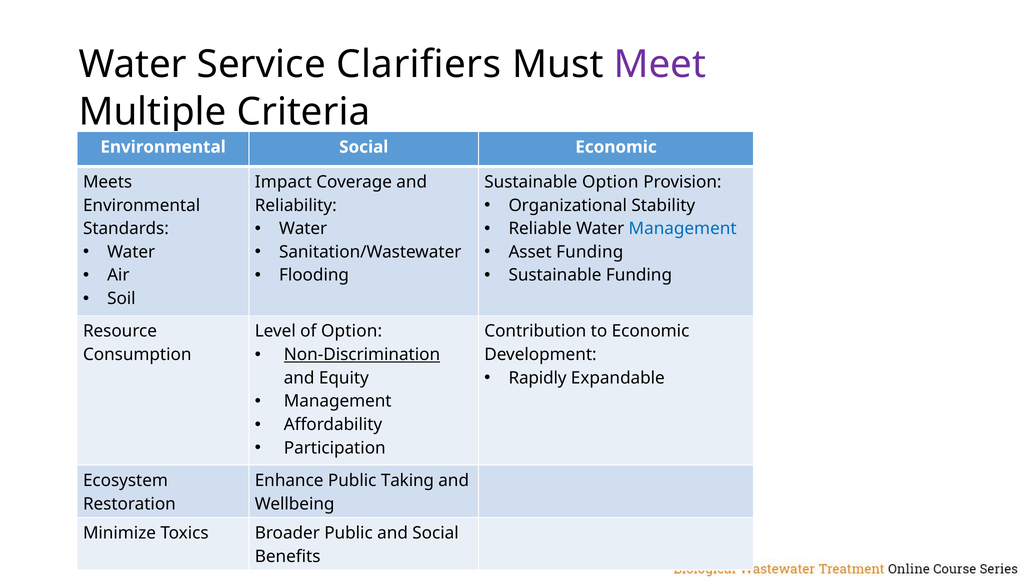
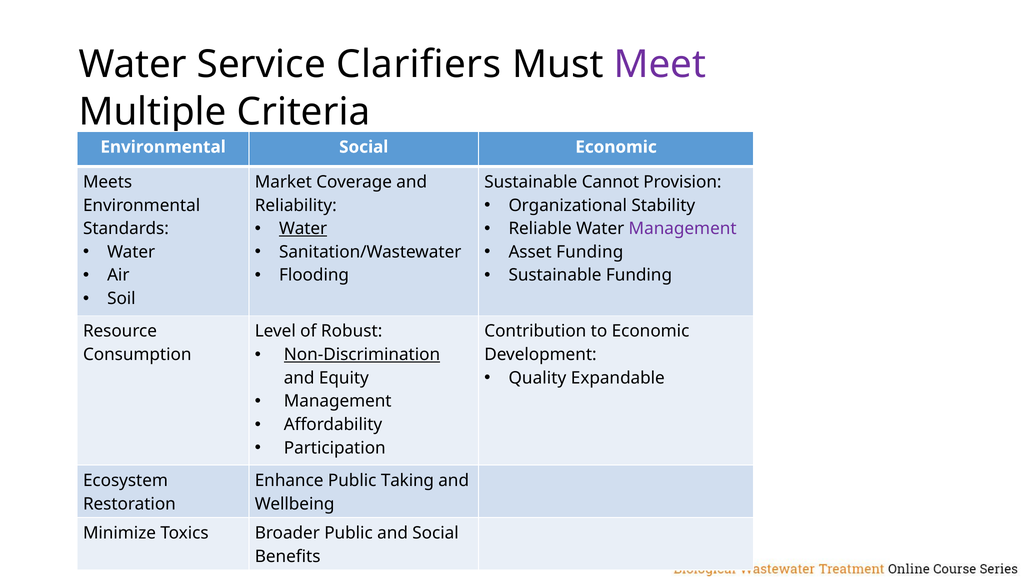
Impact: Impact -> Market
Sustainable Option: Option -> Cannot
Water at (303, 228) underline: none -> present
Management at (683, 228) colour: blue -> purple
of Option: Option -> Robust
Rapidly: Rapidly -> Quality
